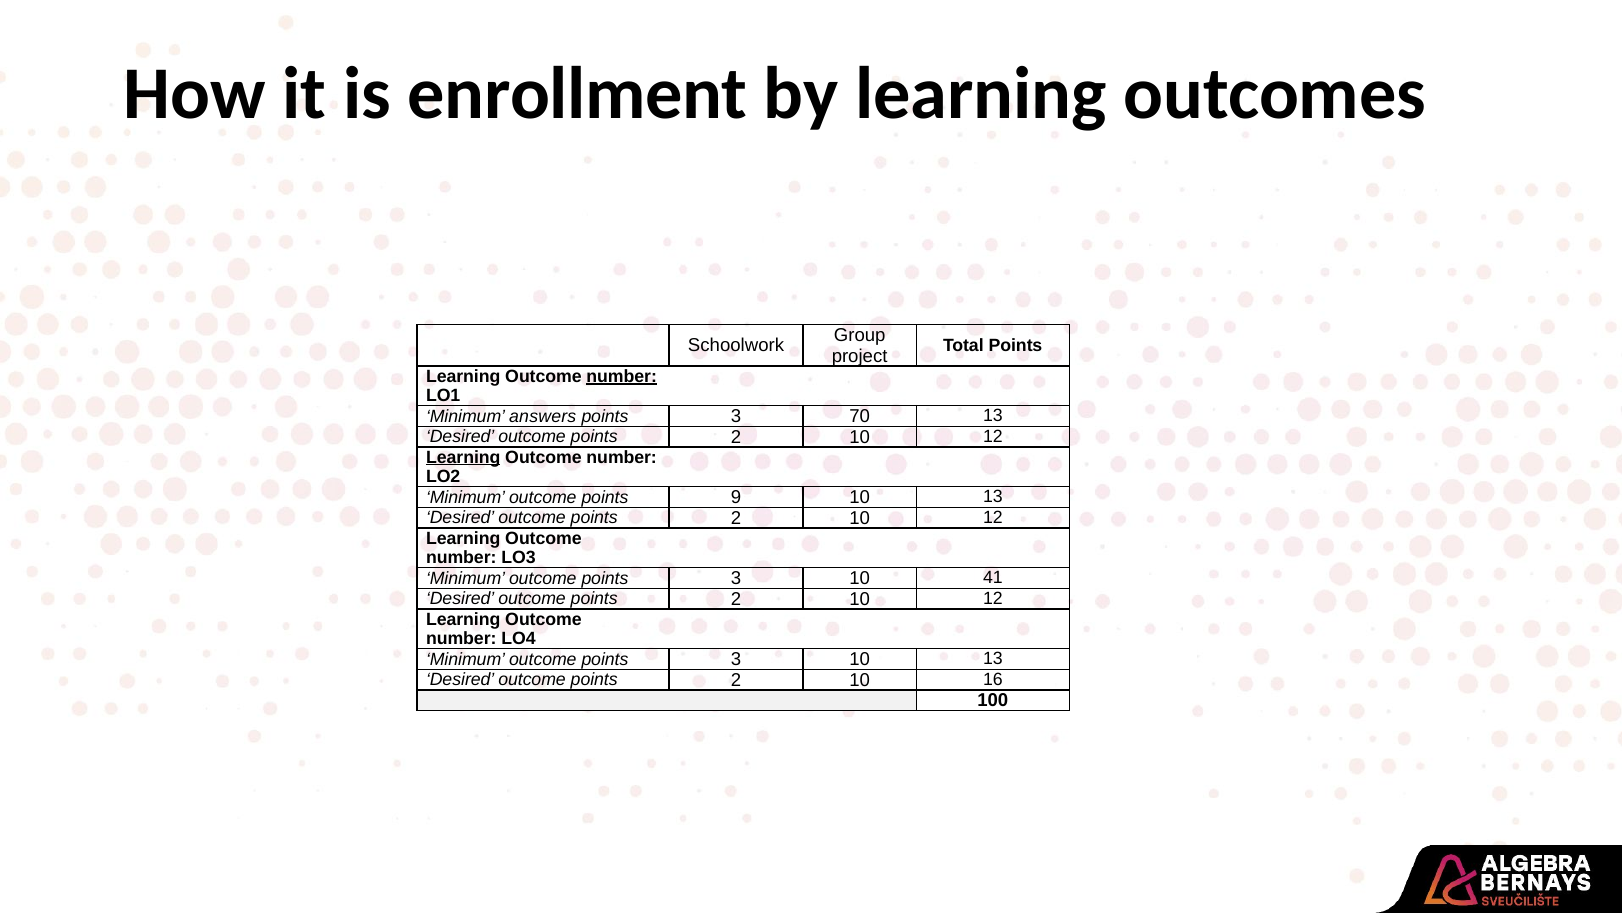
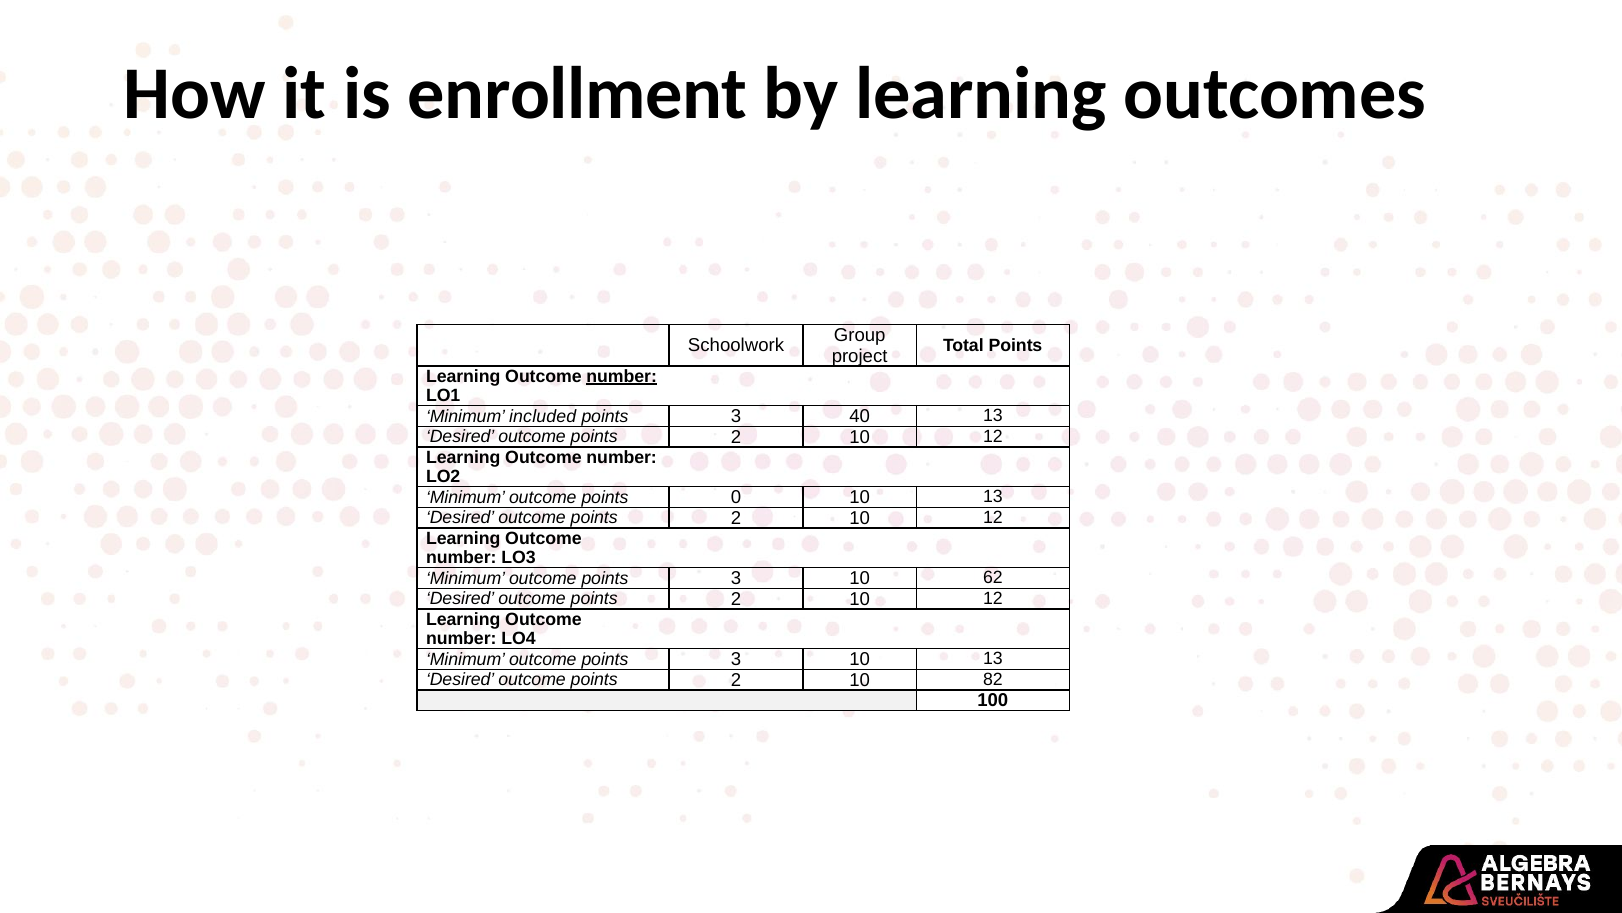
answers: answers -> included
70: 70 -> 40
Learning at (463, 457) underline: present -> none
9: 9 -> 0
41: 41 -> 62
16: 16 -> 82
